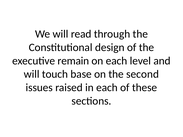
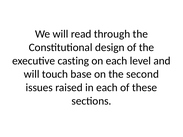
remain: remain -> casting
